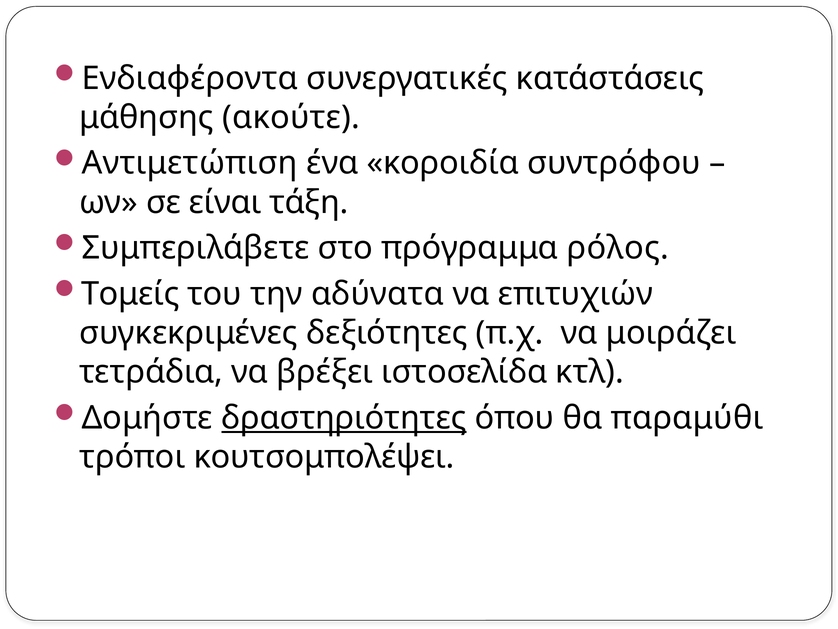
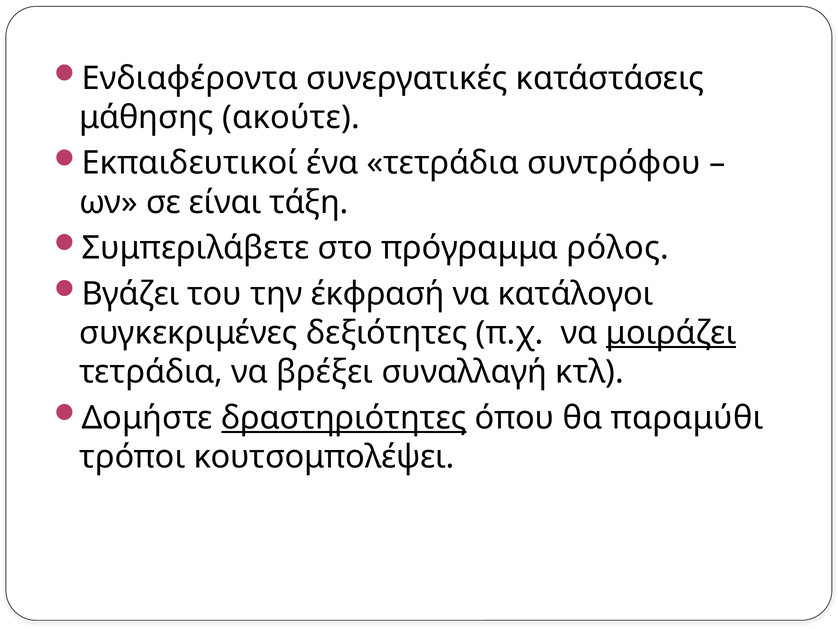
Αντιμετώπιση: Αντιμετώπιση -> Εκπαιδευτικοί
ένα κοροιδία: κοροιδία -> τετράδια
Τομείς: Τομείς -> Βγάζει
αδύνατα: αδύνατα -> έκφρασή
επιτυχιών: επιτυχιών -> κατάλογοι
μοιράζει underline: none -> present
ιστοσελίδα: ιστοσελίδα -> συναλλαγή
